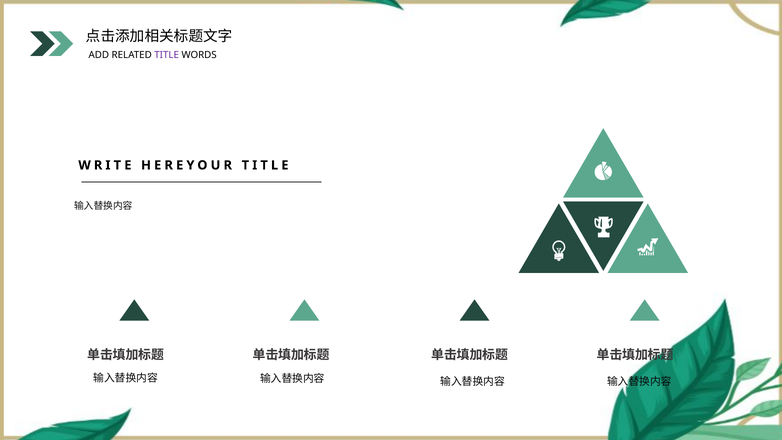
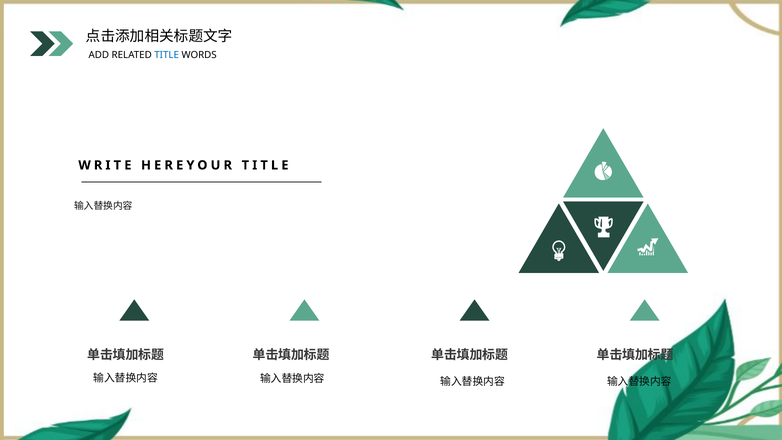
TITLE at (167, 55) colour: purple -> blue
